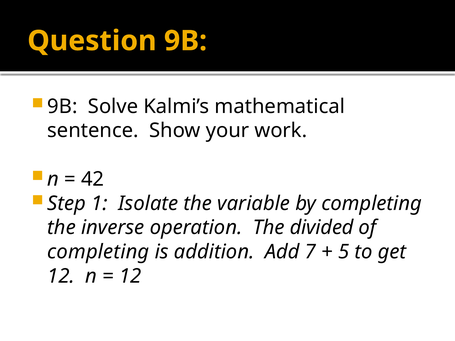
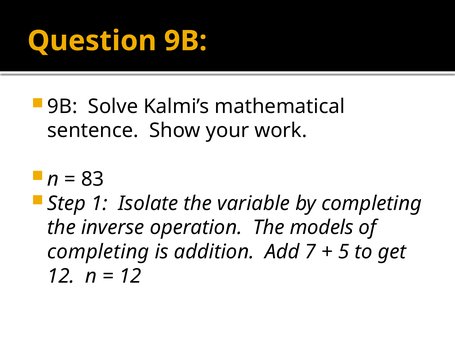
42: 42 -> 83
divided: divided -> models
